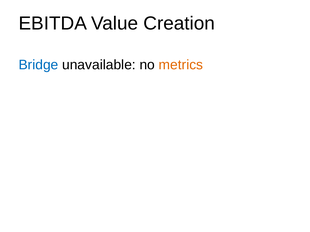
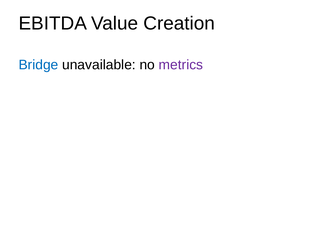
metrics colour: orange -> purple
